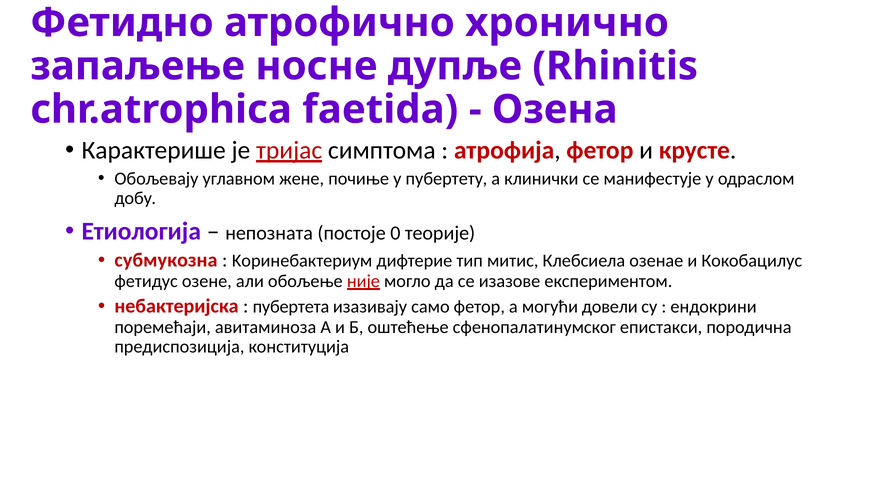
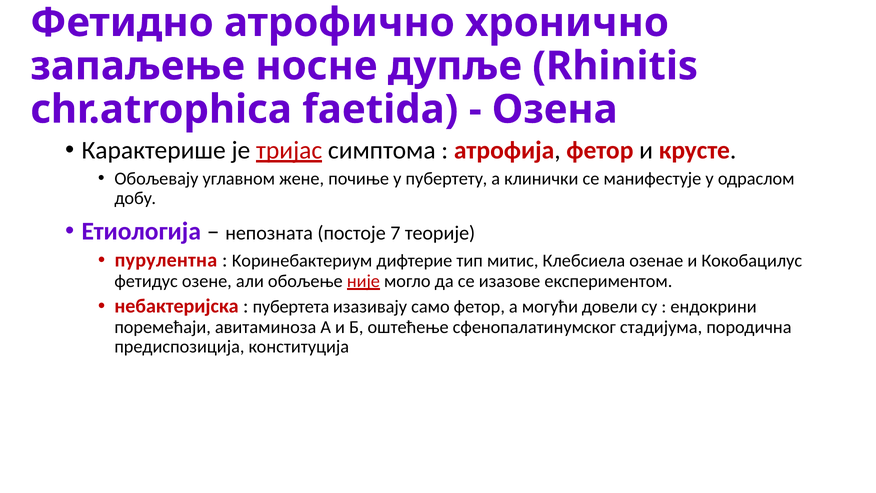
0: 0 -> 7
субмукозна: субмукозна -> пурулентна
епистакси: епистакси -> стадијума
